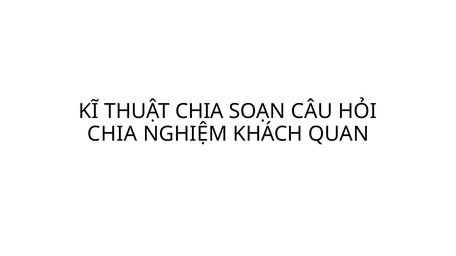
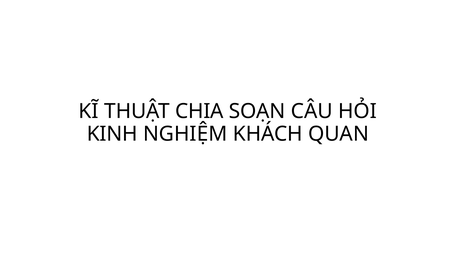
CHIA at (112, 134): CHIA -> KINH
